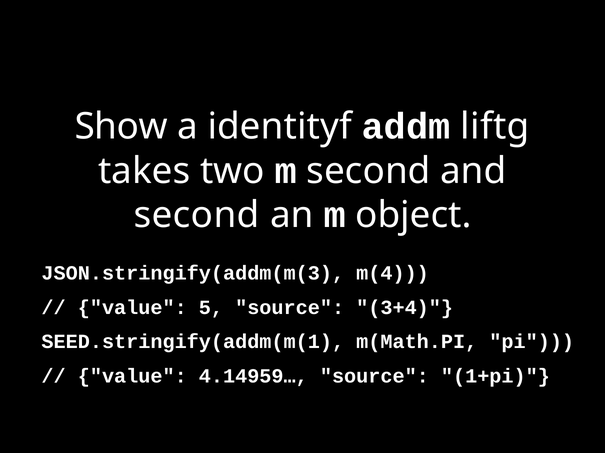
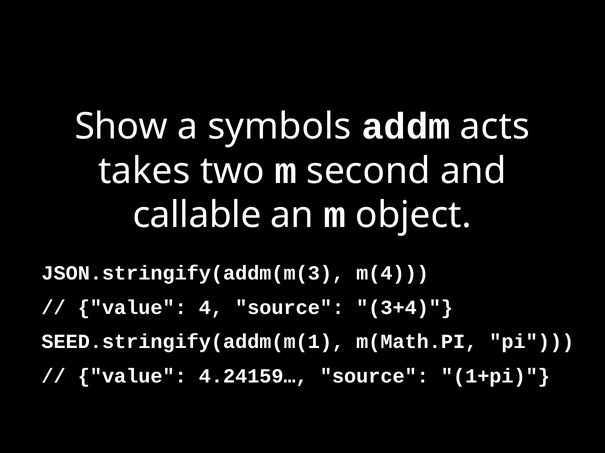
identityf: identityf -> symbols
liftg: liftg -> acts
second at (197, 216): second -> callable
5: 5 -> 4
4.14959…: 4.14959… -> 4.24159…
